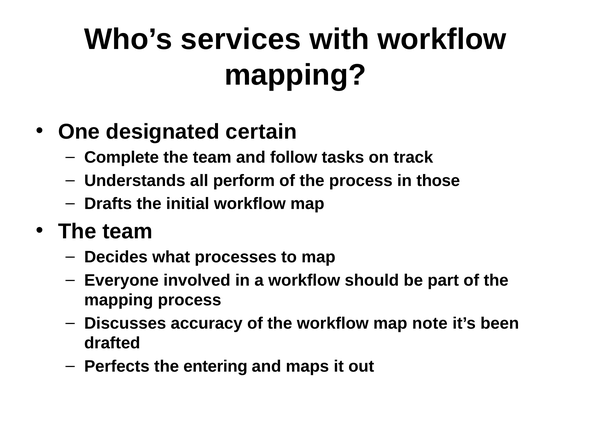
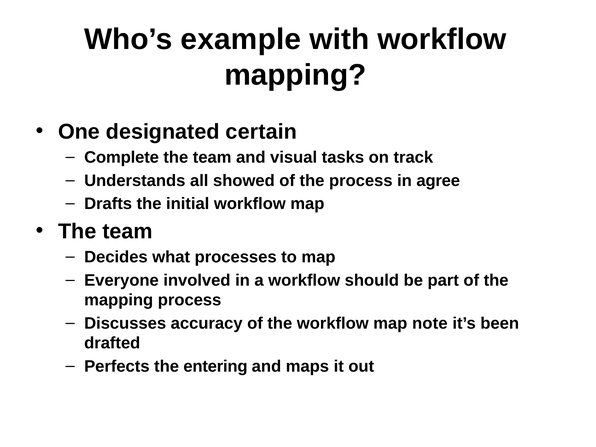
services: services -> example
follow: follow -> visual
perform: perform -> showed
those: those -> agree
